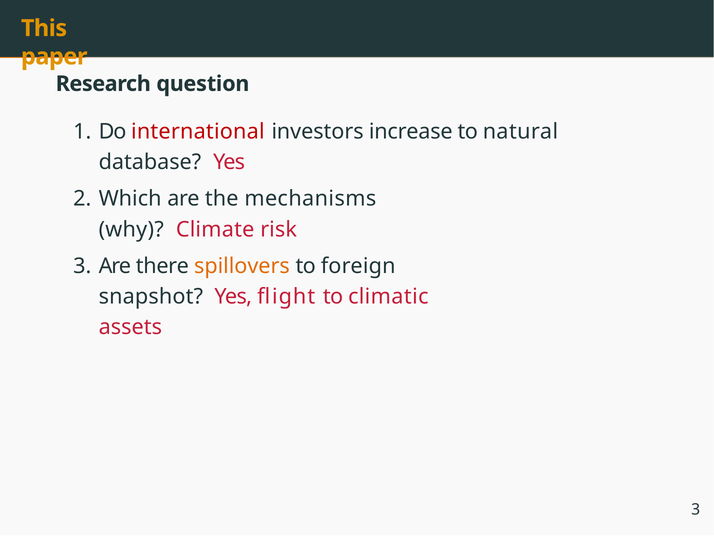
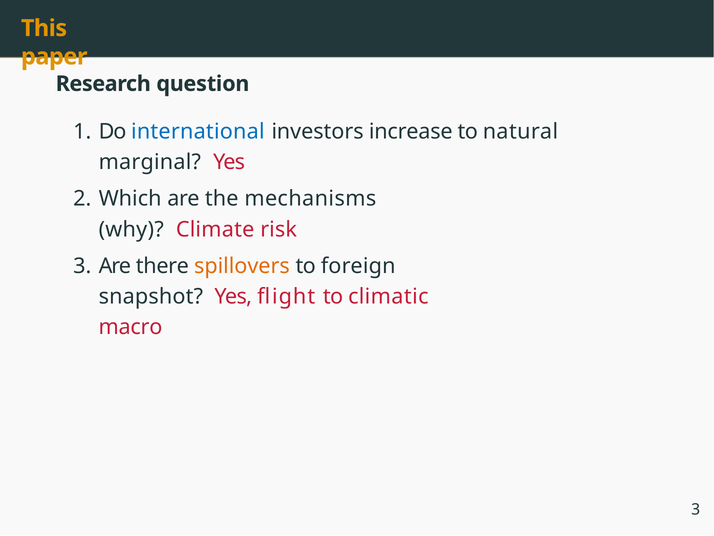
international colour: red -> blue
database: database -> marginal
assets: assets -> macro
